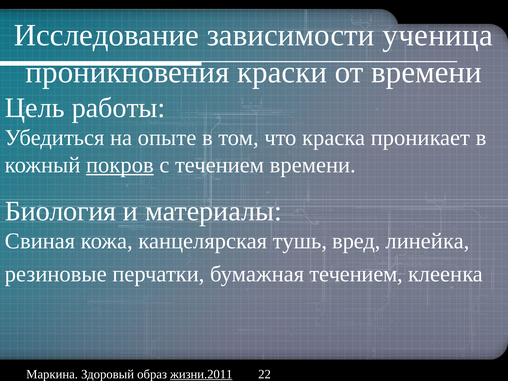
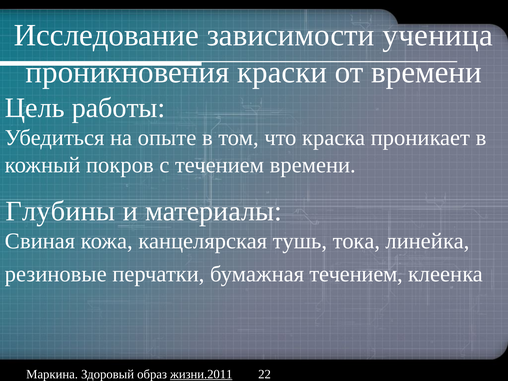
покров underline: present -> none
Биология: Биология -> Глубины
вред: вред -> тока
